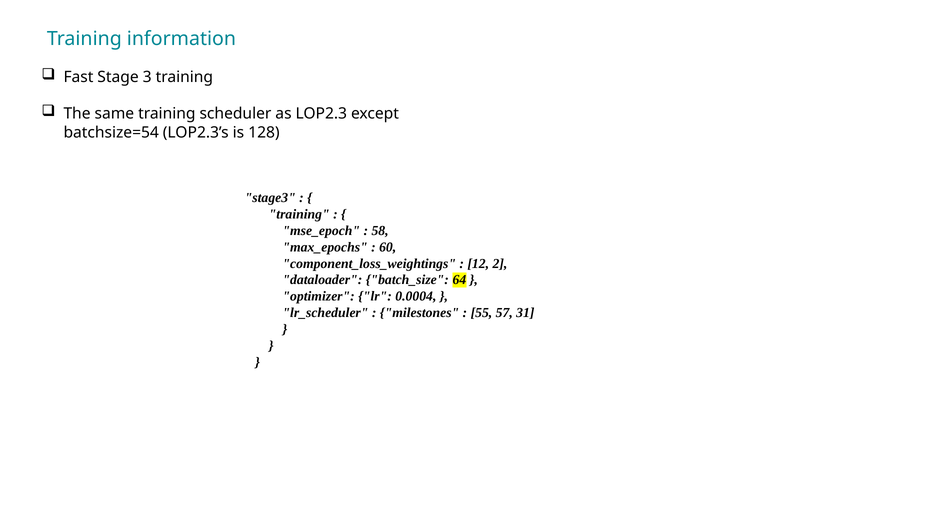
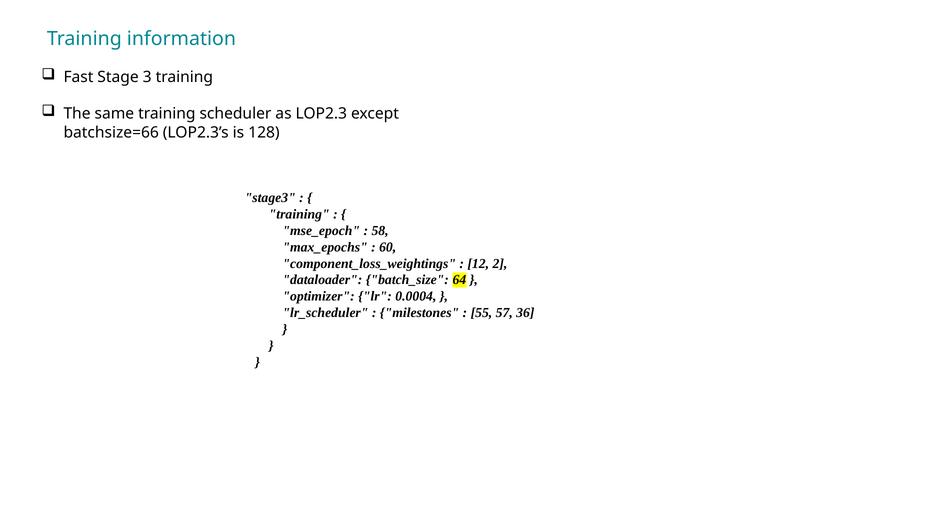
batchsize=54: batchsize=54 -> batchsize=66
31: 31 -> 36
